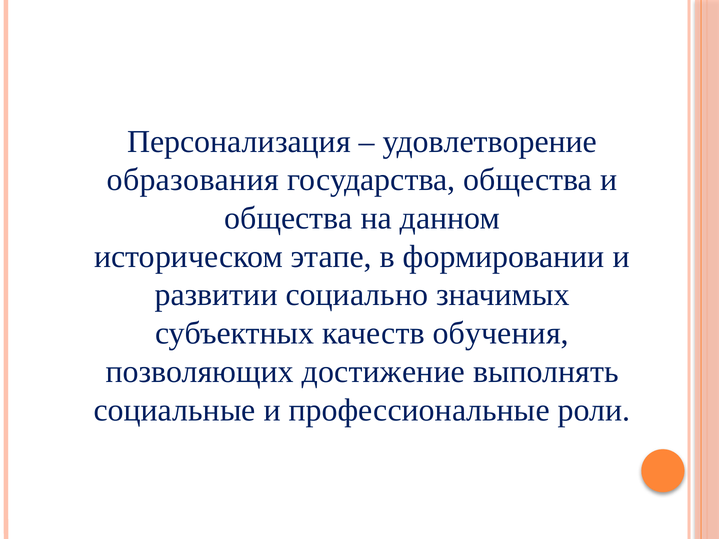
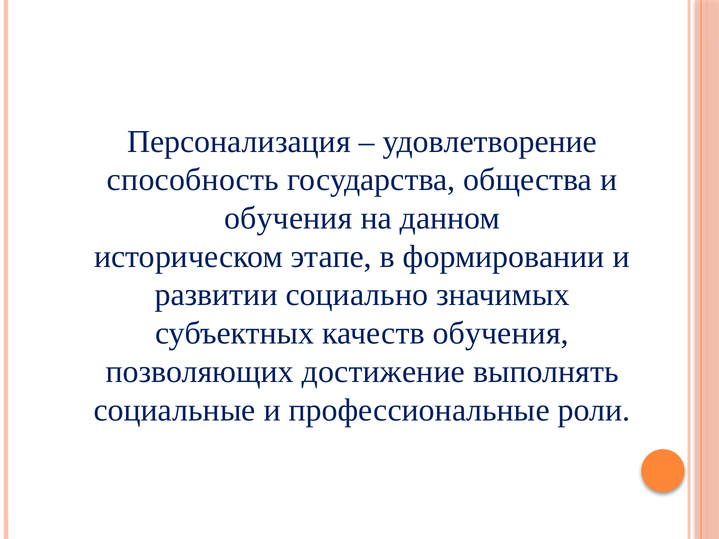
образования: образования -> способность
общества at (288, 218): общества -> обучения
